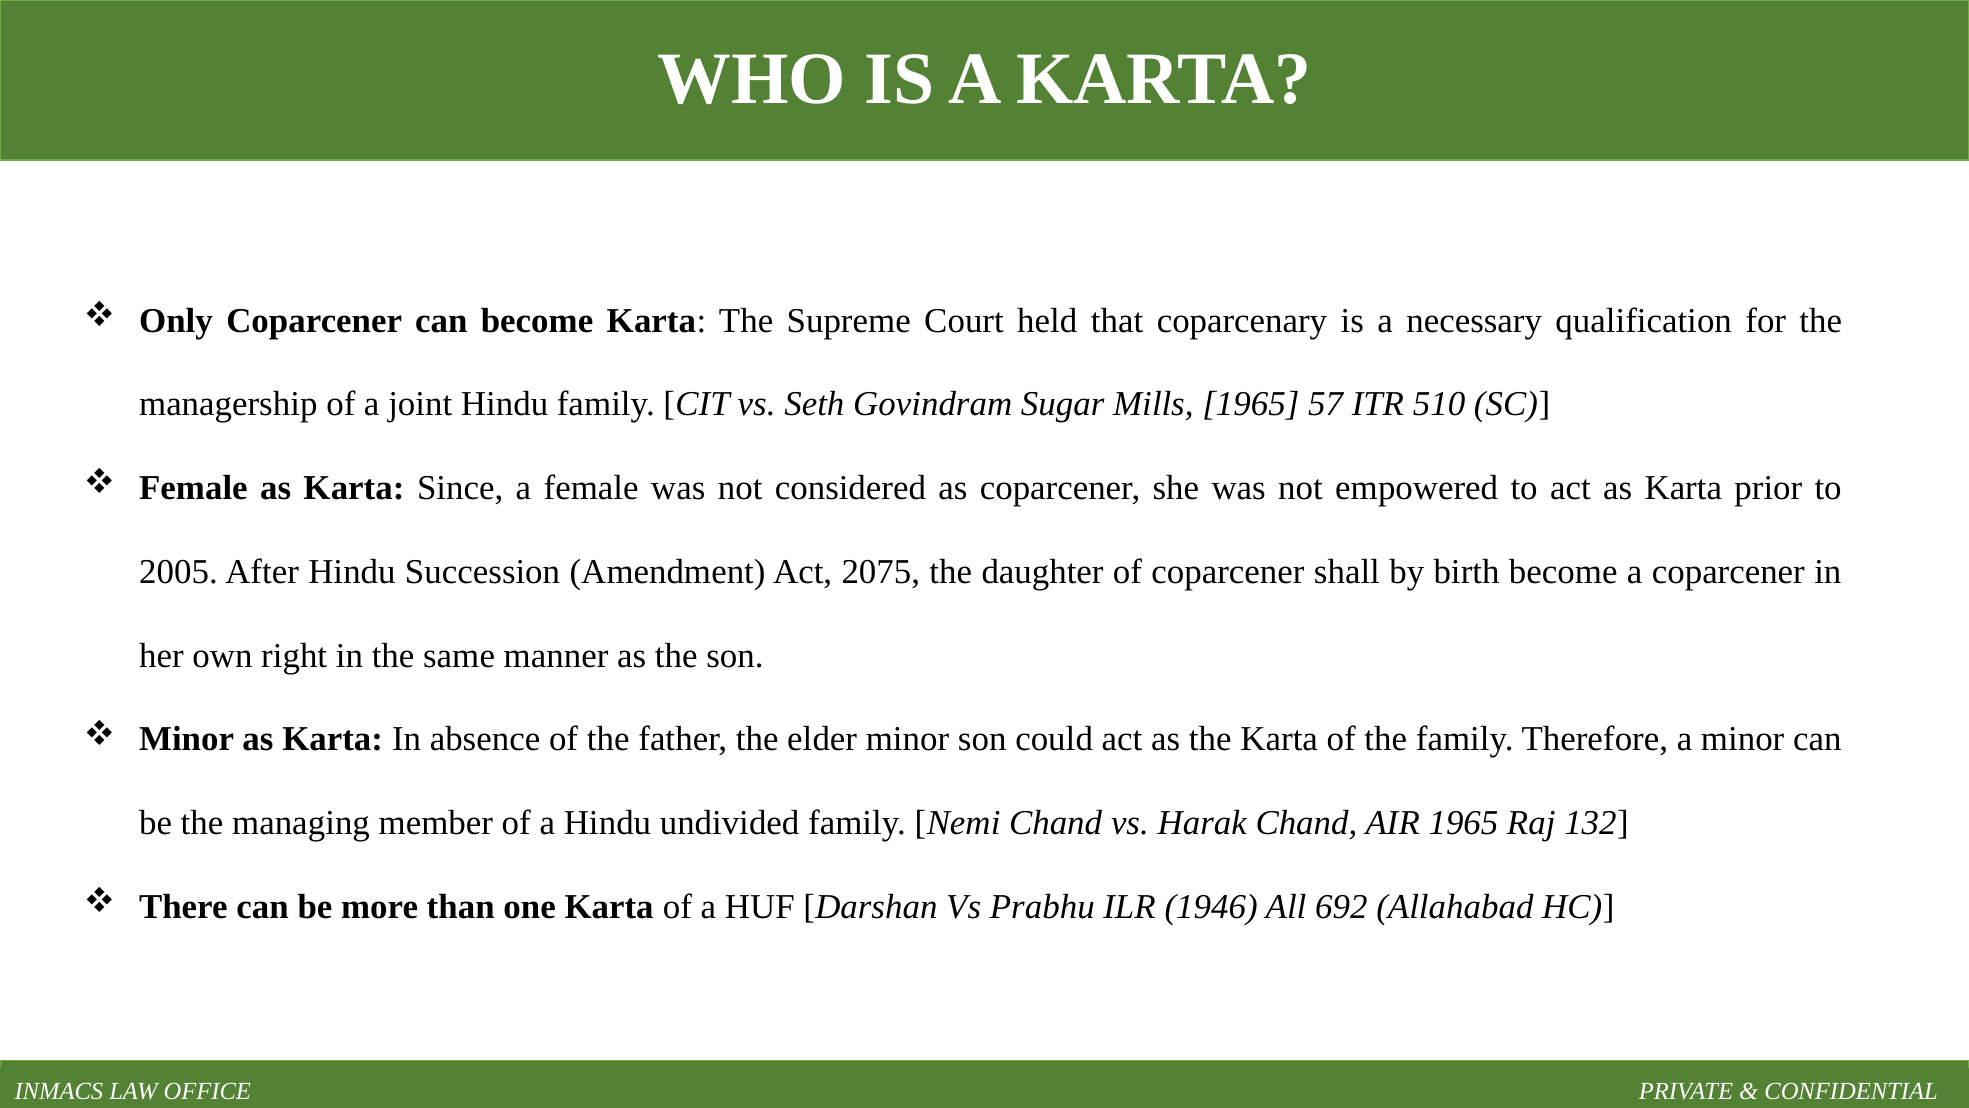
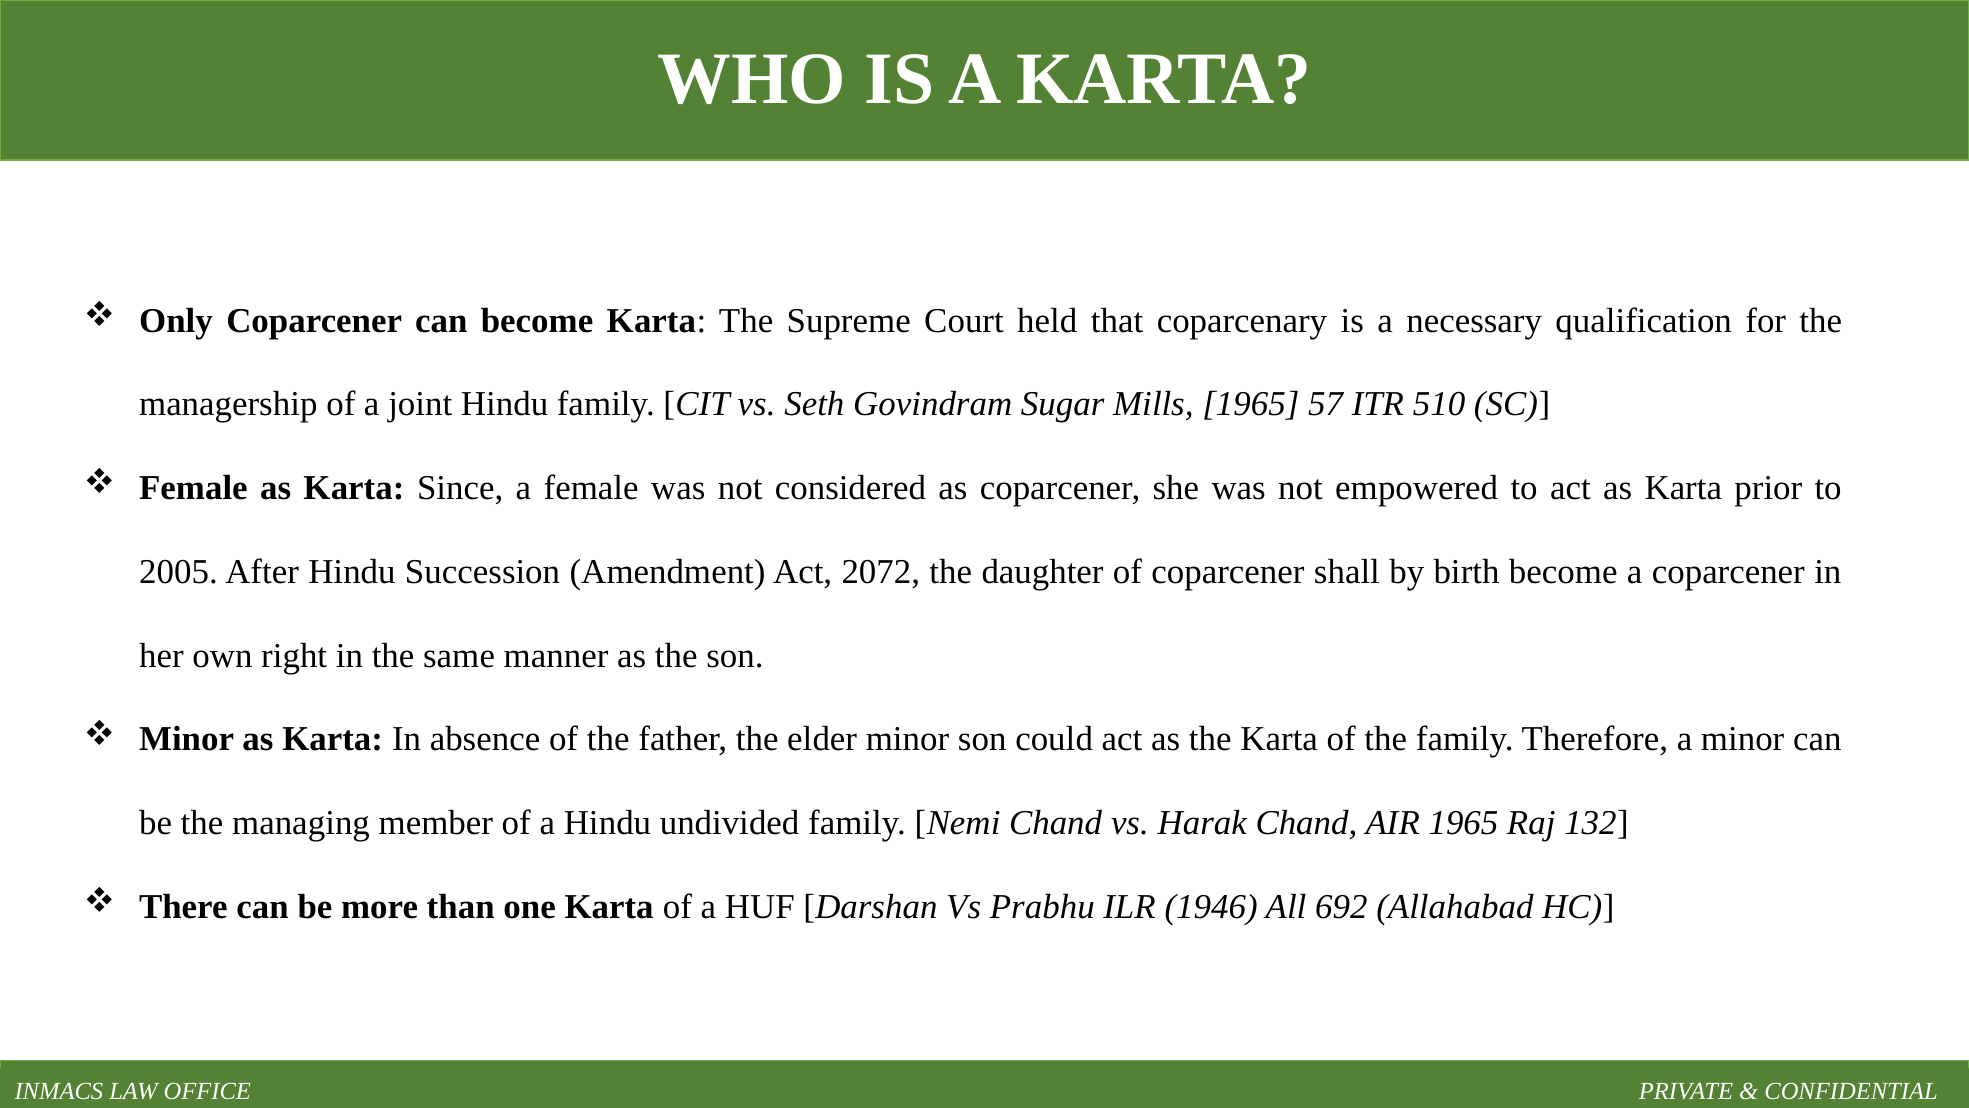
2075: 2075 -> 2072
